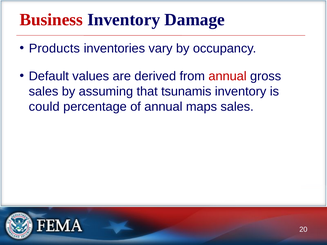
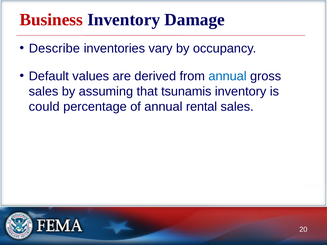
Products: Products -> Describe
annual at (228, 76) colour: red -> blue
maps: maps -> rental
